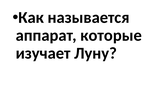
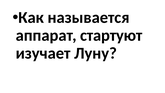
которые: которые -> стартуют
